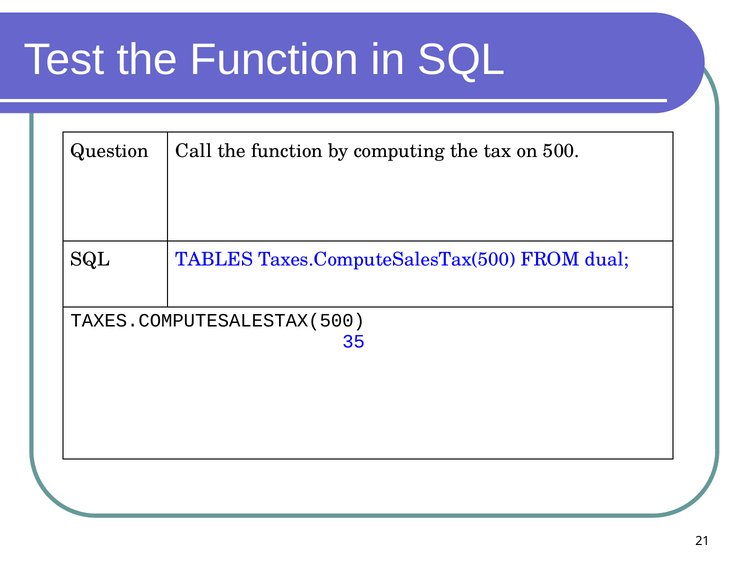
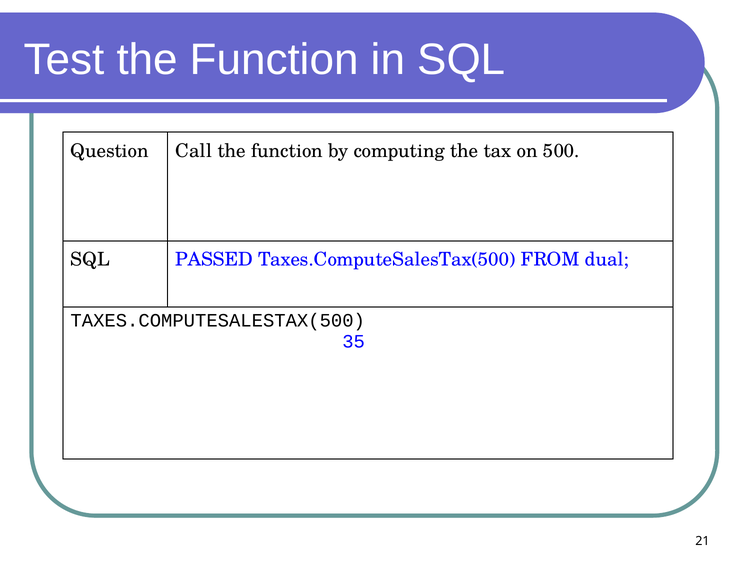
TABLES: TABLES -> PASSED
